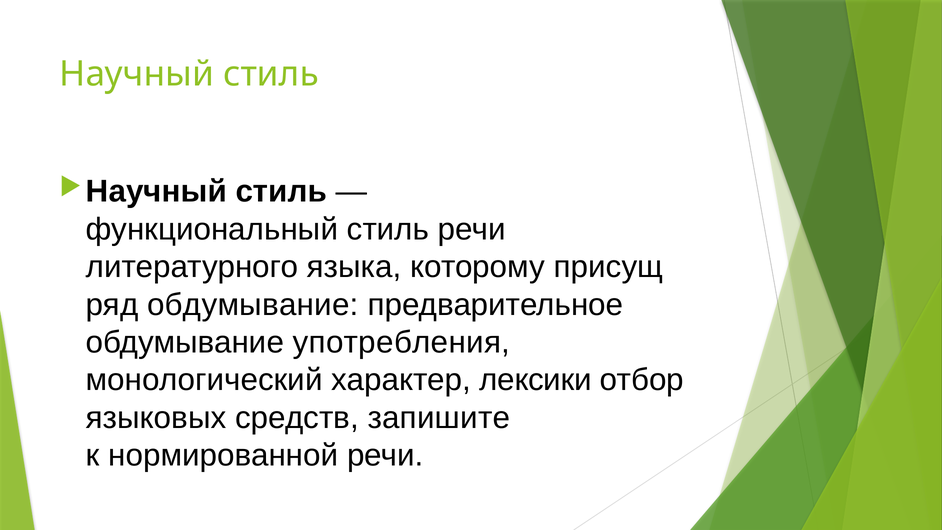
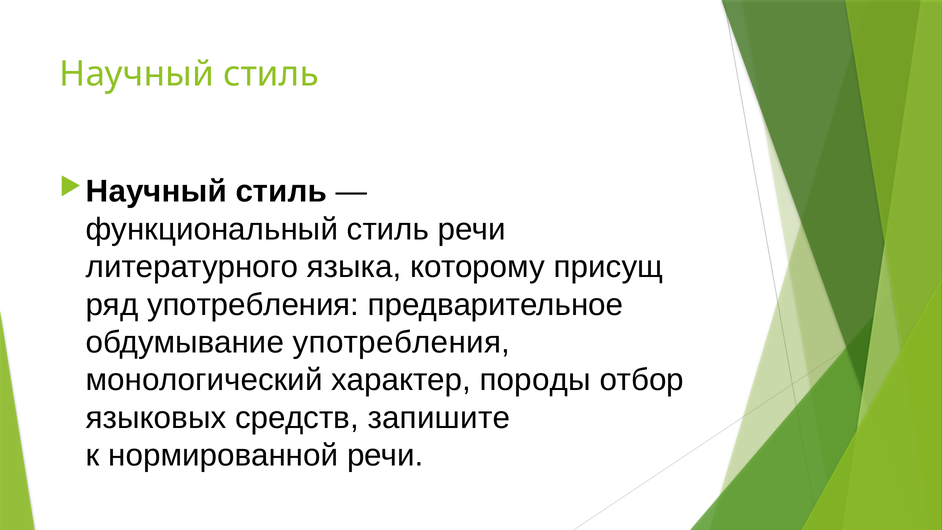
ряд обдумывание: обдумывание -> употребления
лексики: лексики -> породы
